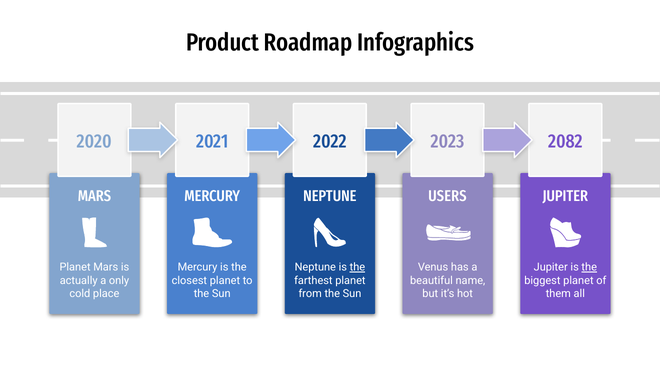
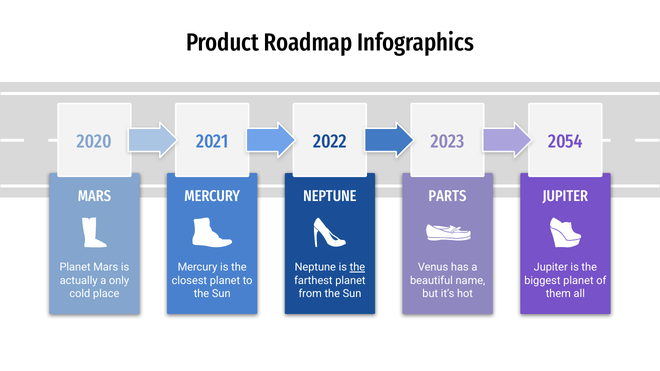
2082: 2082 -> 2054
USERS: USERS -> PARTS
the at (589, 268) underline: present -> none
